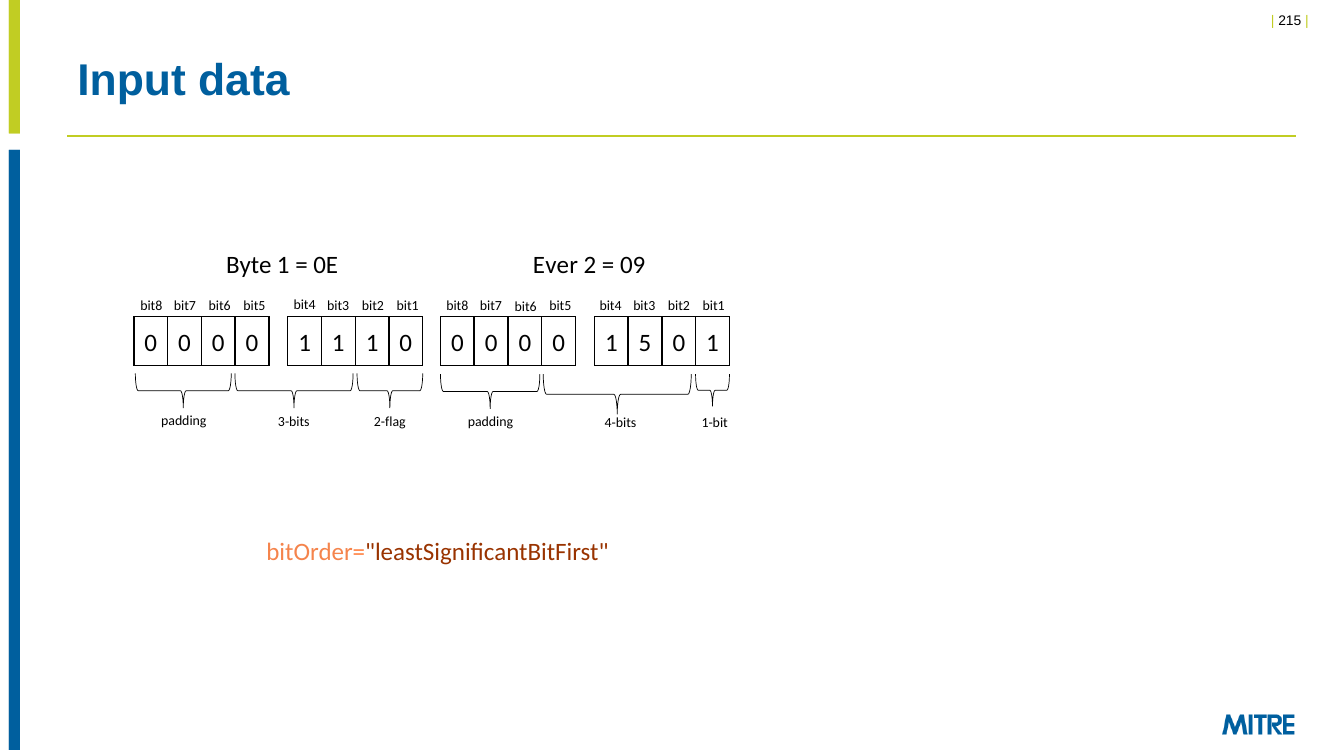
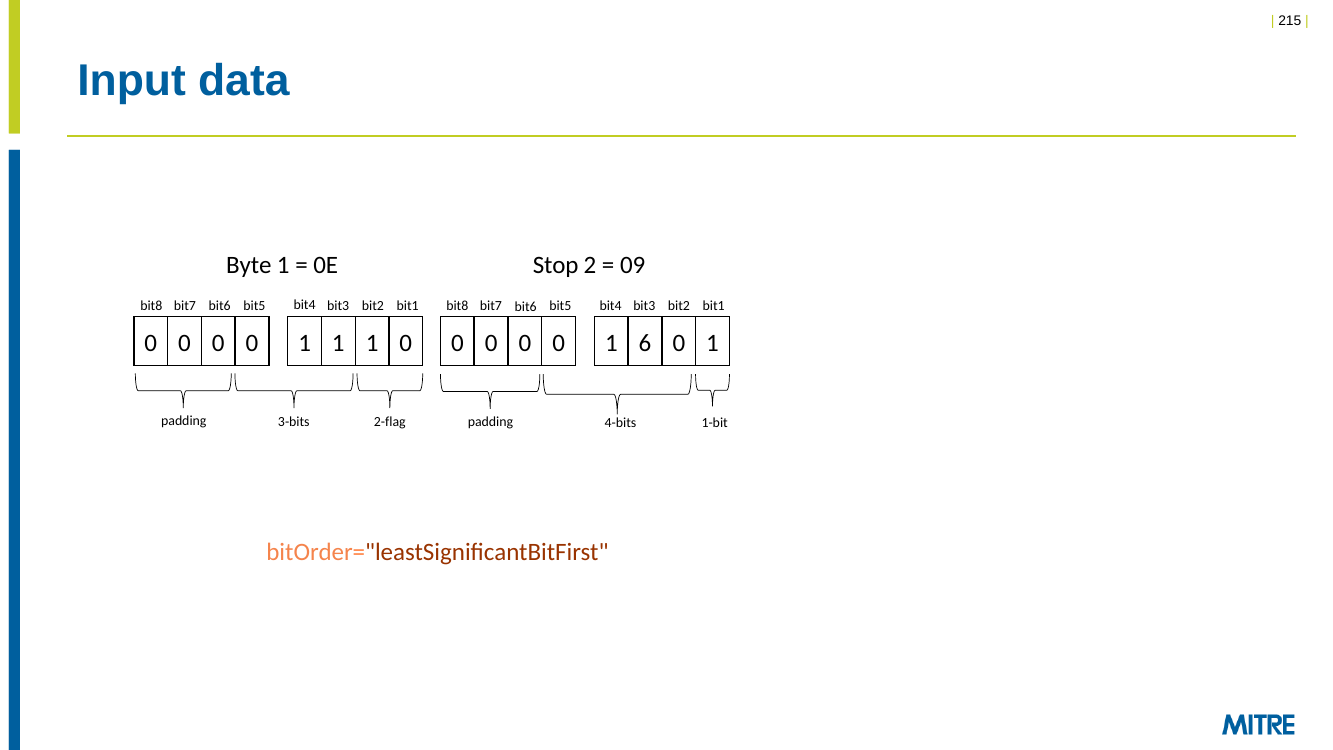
Ever: Ever -> Stop
5: 5 -> 6
